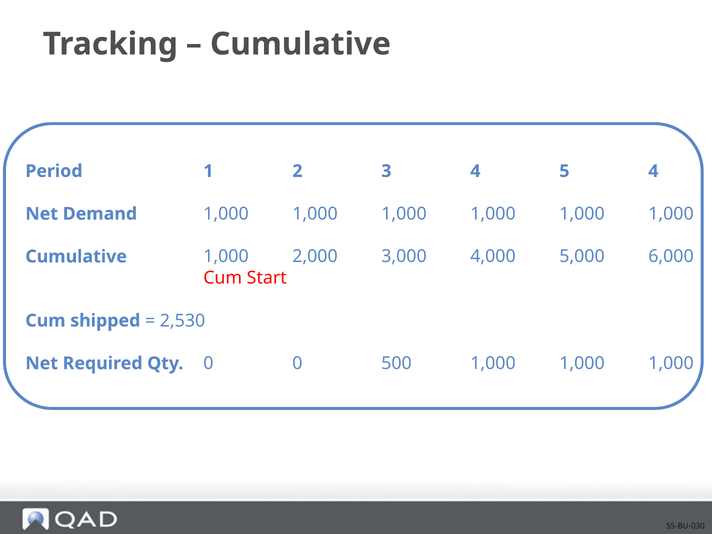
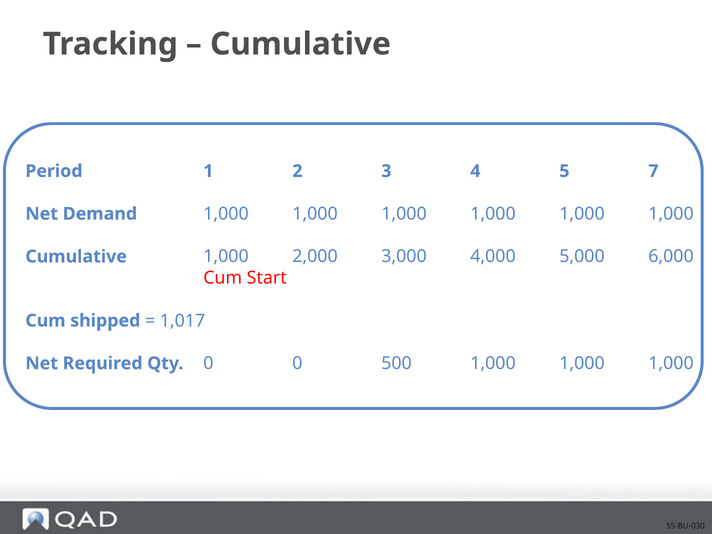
5 4: 4 -> 7
2,530: 2,530 -> 1,017
